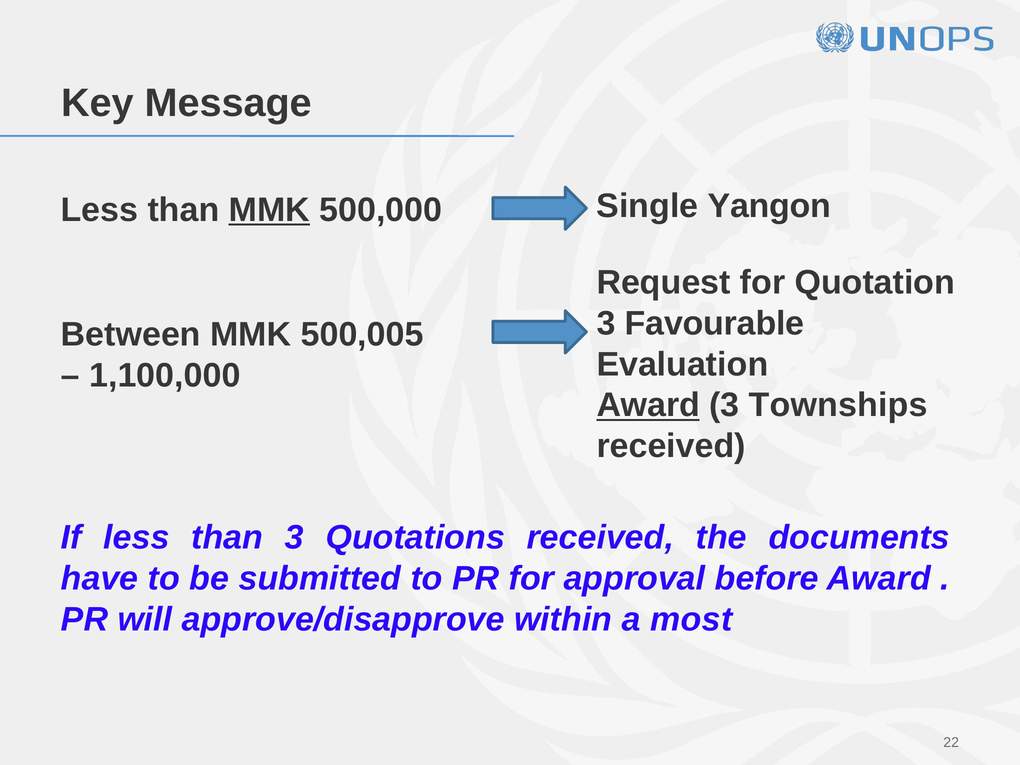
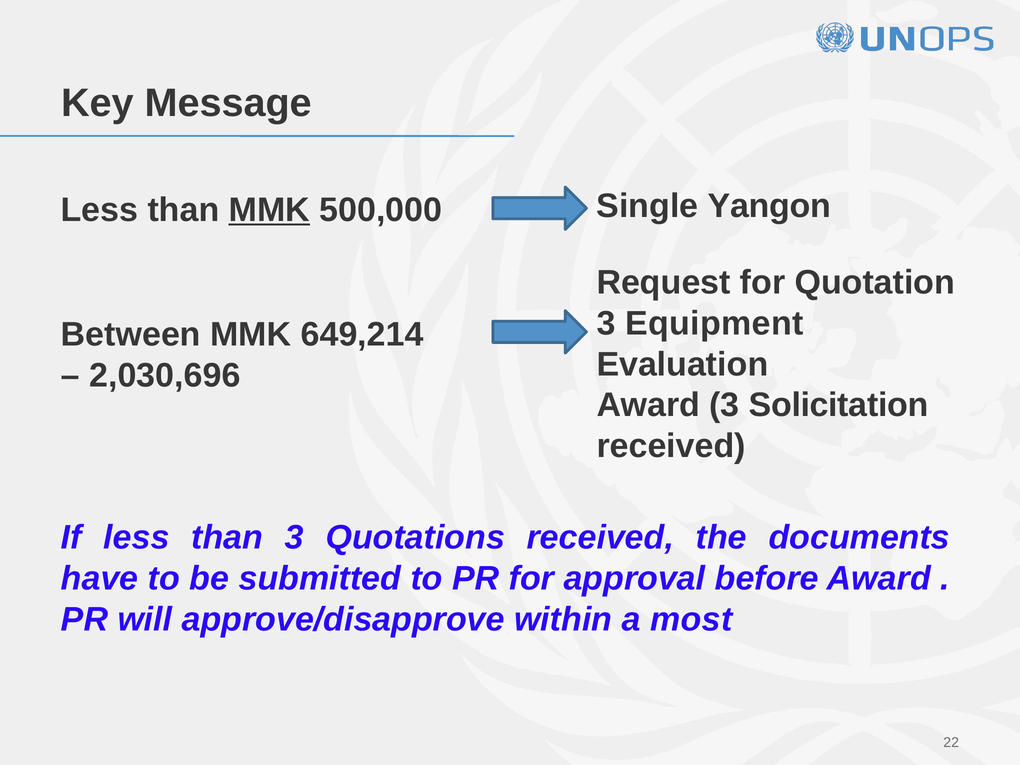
Favourable: Favourable -> Equipment
500,005: 500,005 -> 649,214
1,100,000: 1,100,000 -> 2,030,696
Award at (648, 405) underline: present -> none
Townships: Townships -> Solicitation
